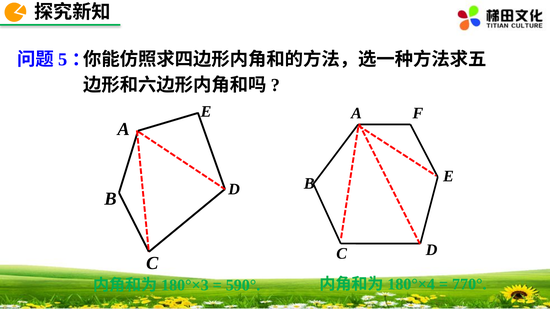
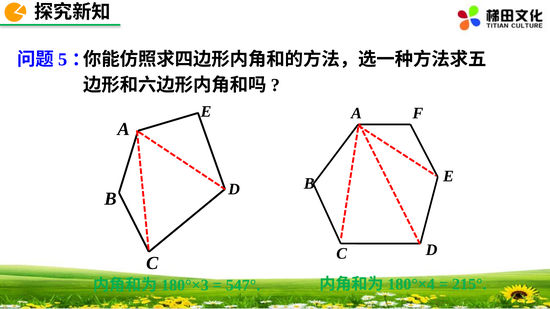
590°: 590° -> 547°
770°: 770° -> 215°
